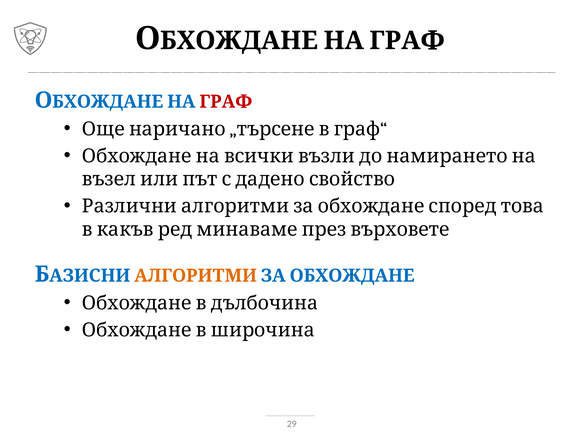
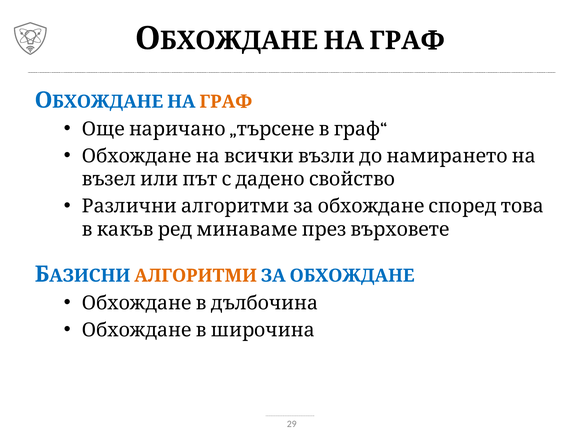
ГРАФ at (226, 102) colour: red -> orange
